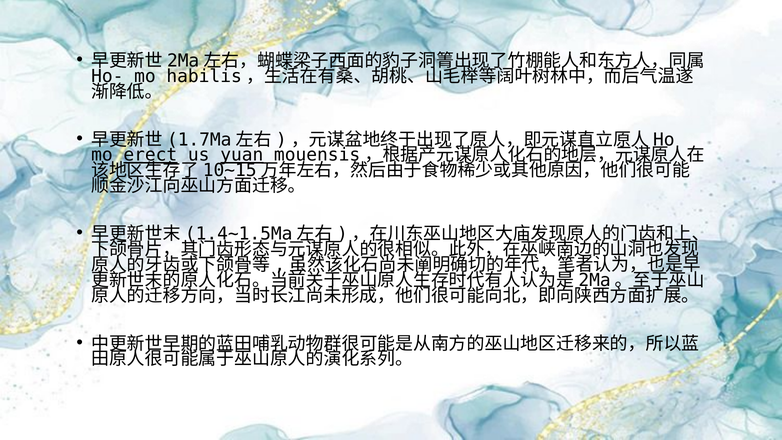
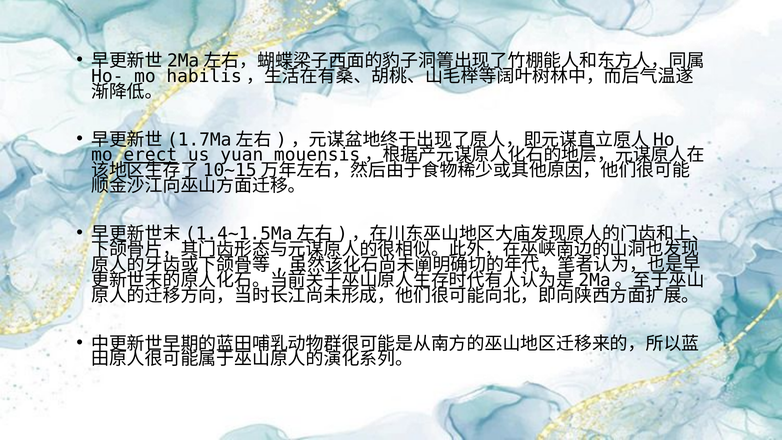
yuan underline: present -> none
